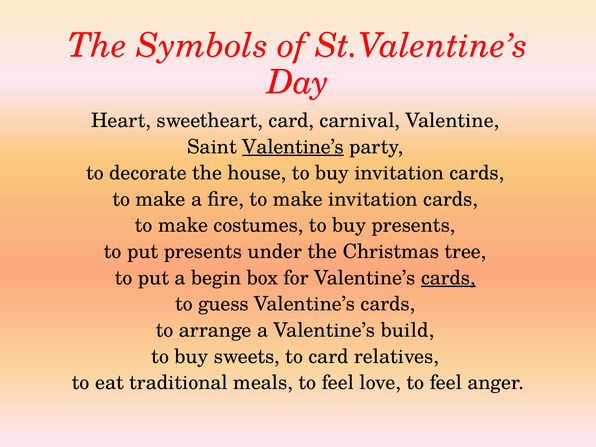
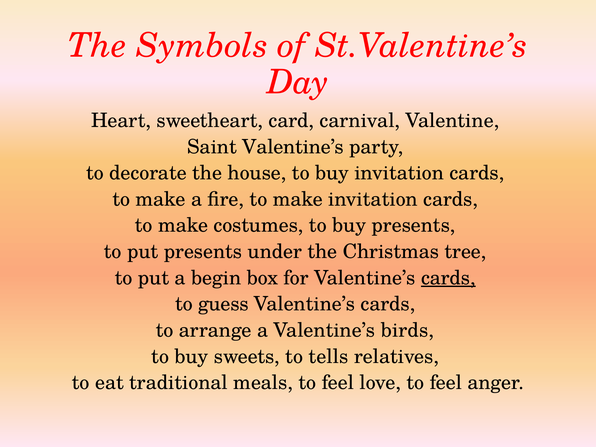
Valentine’s at (293, 147) underline: present -> none
build: build -> birds
to card: card -> tells
